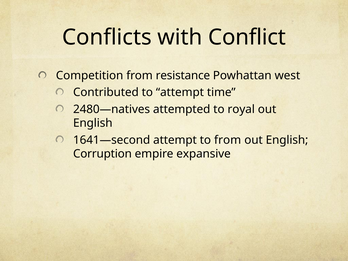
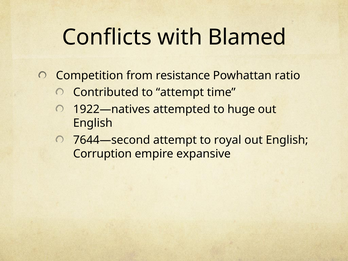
Conflict: Conflict -> Blamed
west: west -> ratio
2480—natives: 2480—natives -> 1922—natives
royal: royal -> huge
1641—second: 1641—second -> 7644—second
to from: from -> royal
